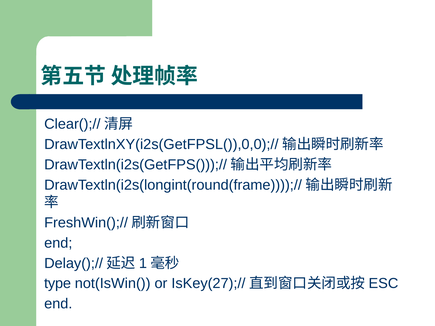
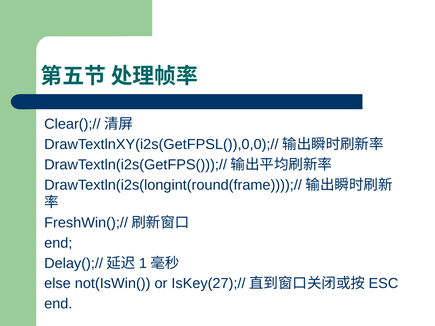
type: type -> else
